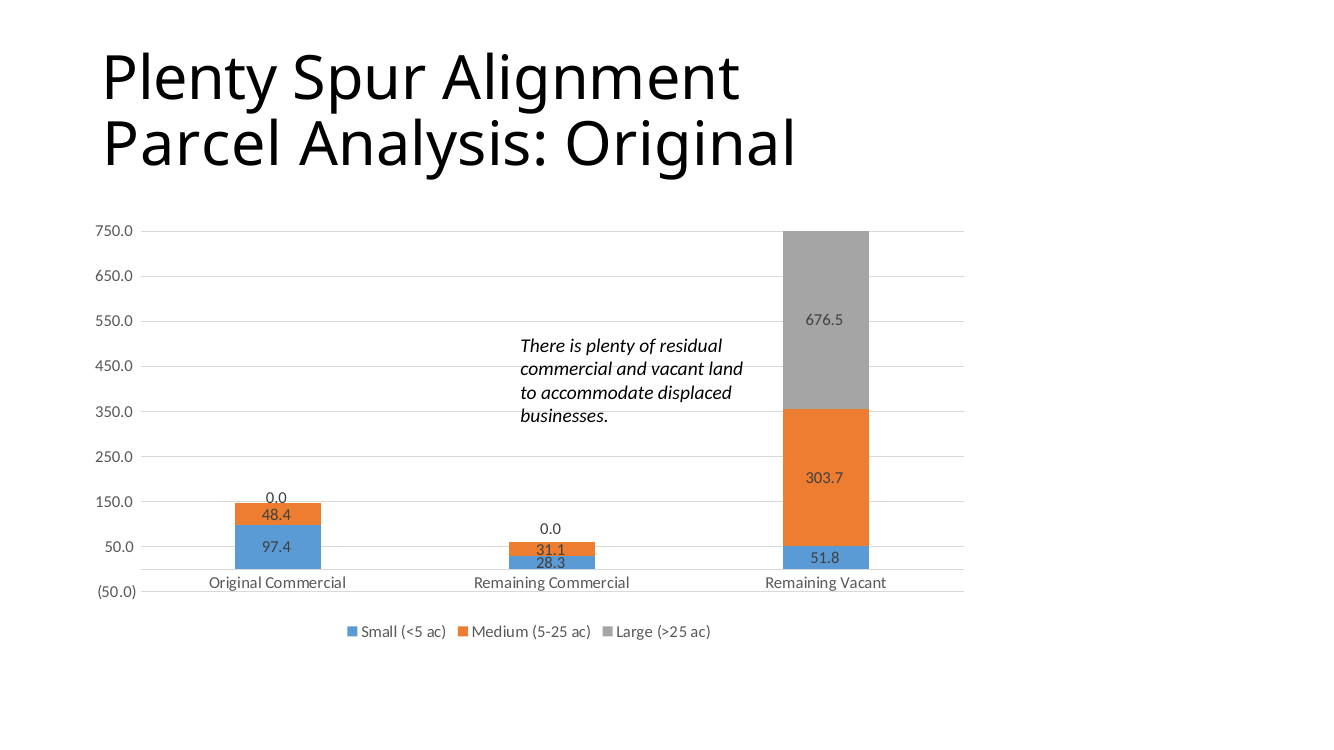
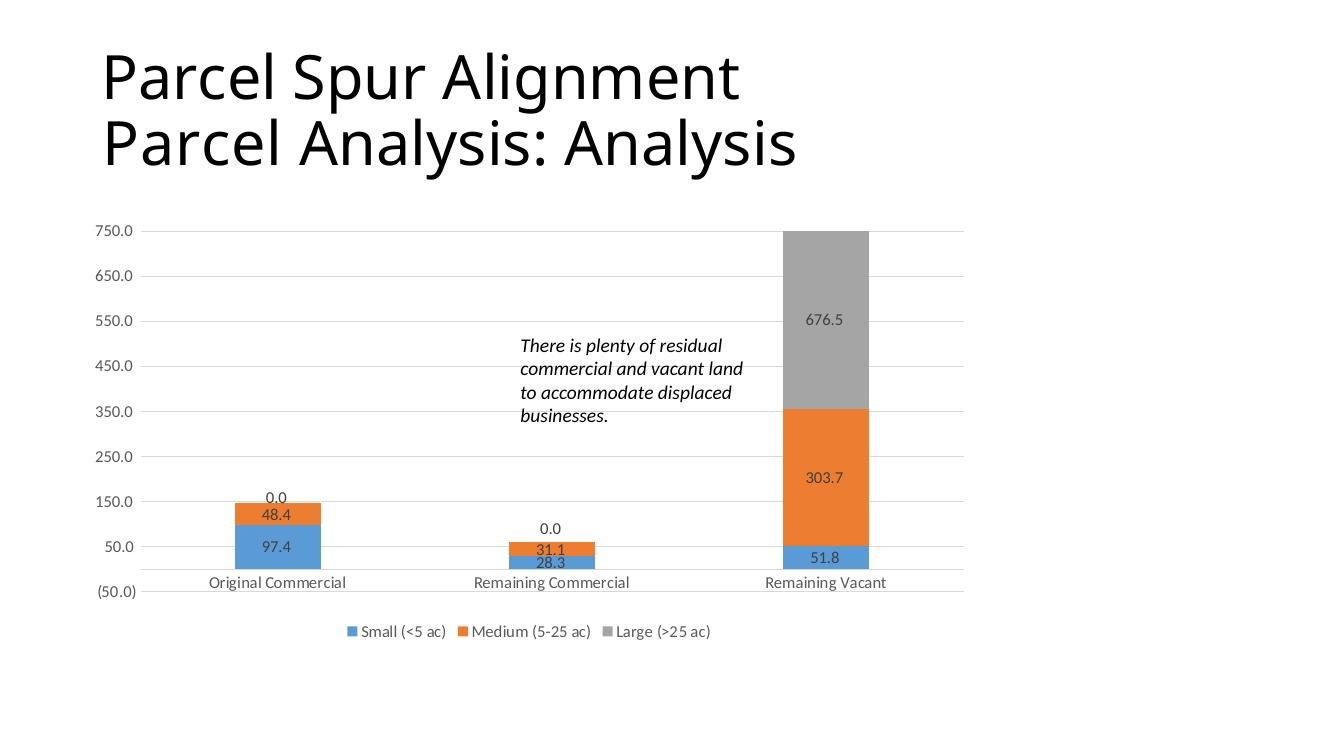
Plenty at (190, 79): Plenty -> Parcel
Analysis Original: Original -> Analysis
